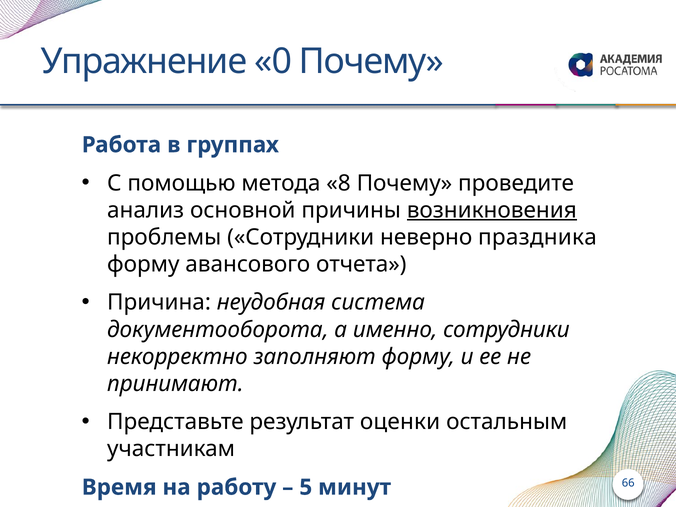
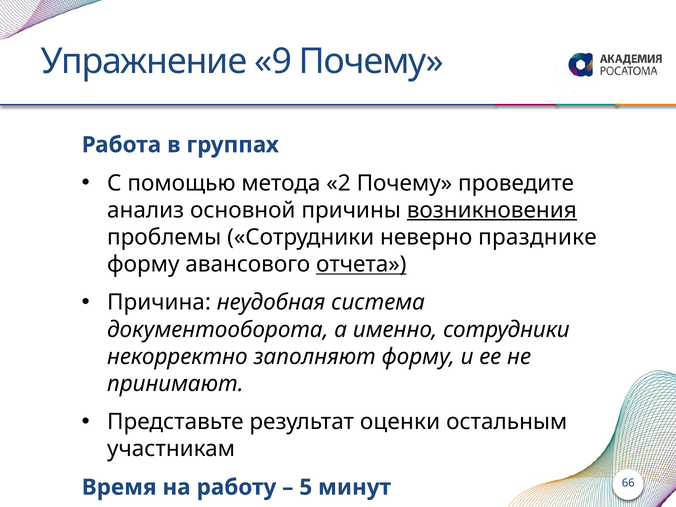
0: 0 -> 9
8: 8 -> 2
праздника: праздника -> празднике
отчета underline: none -> present
